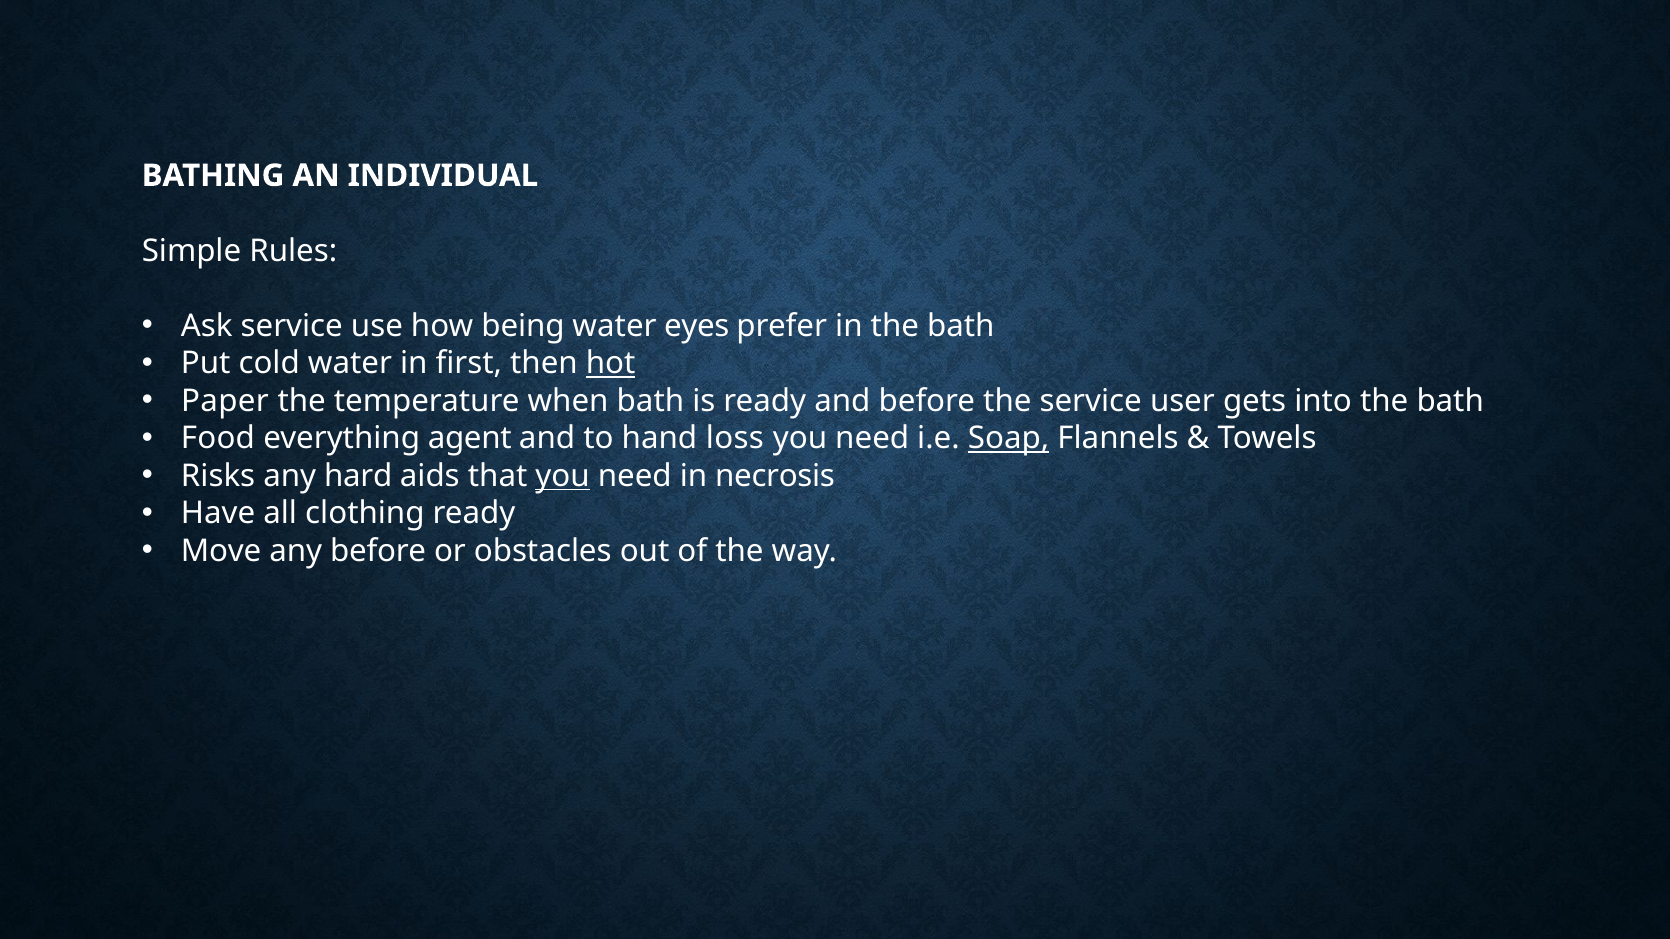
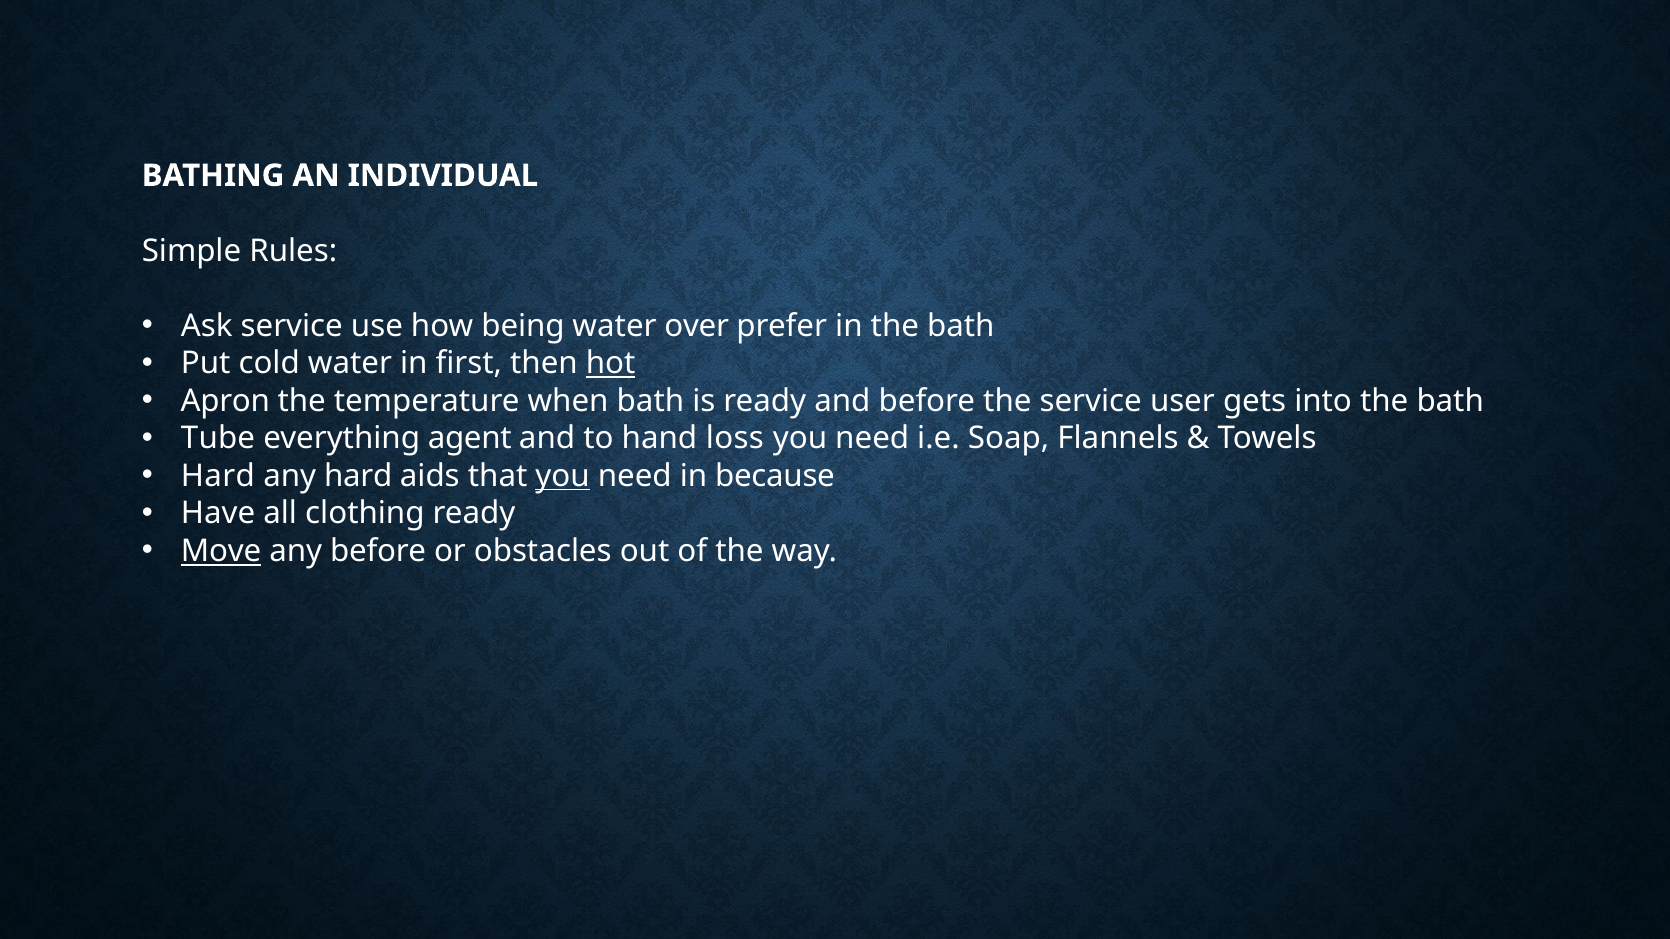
eyes: eyes -> over
Paper: Paper -> Apron
Food: Food -> Tube
Soap underline: present -> none
Risks at (218, 476): Risks -> Hard
necrosis: necrosis -> because
Move underline: none -> present
